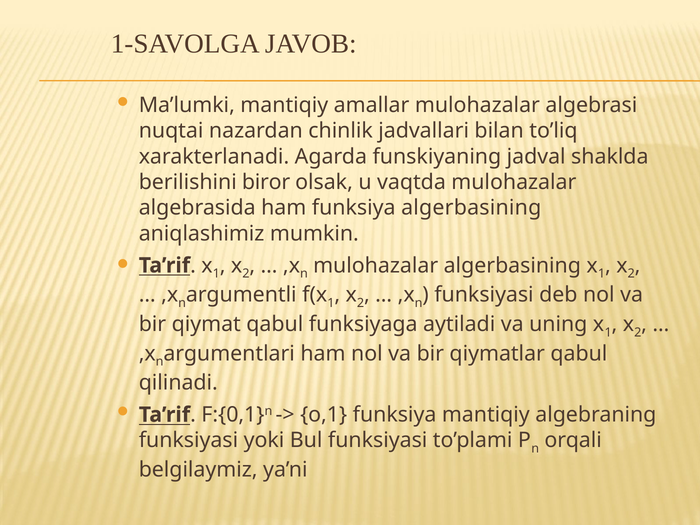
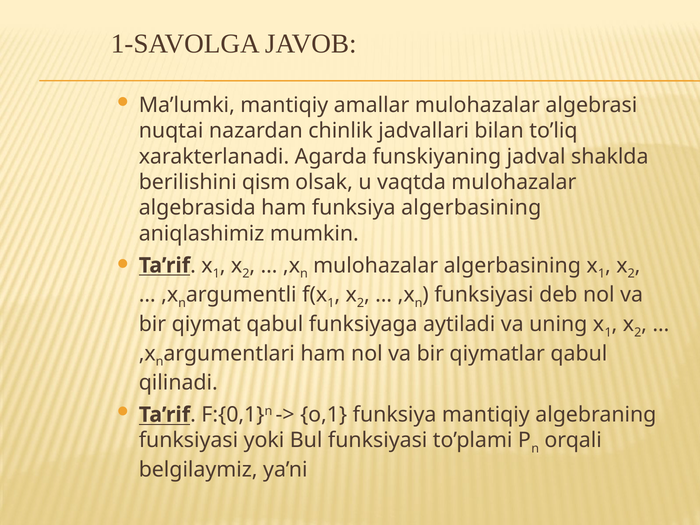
biror: biror -> qism
